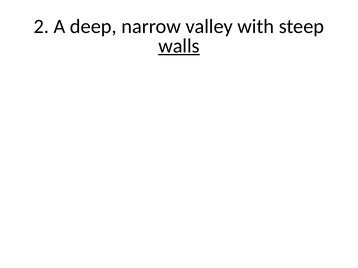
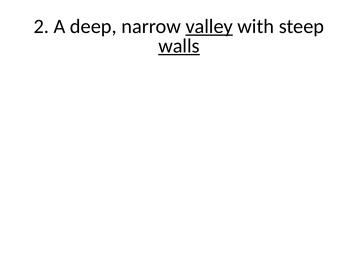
valley underline: none -> present
